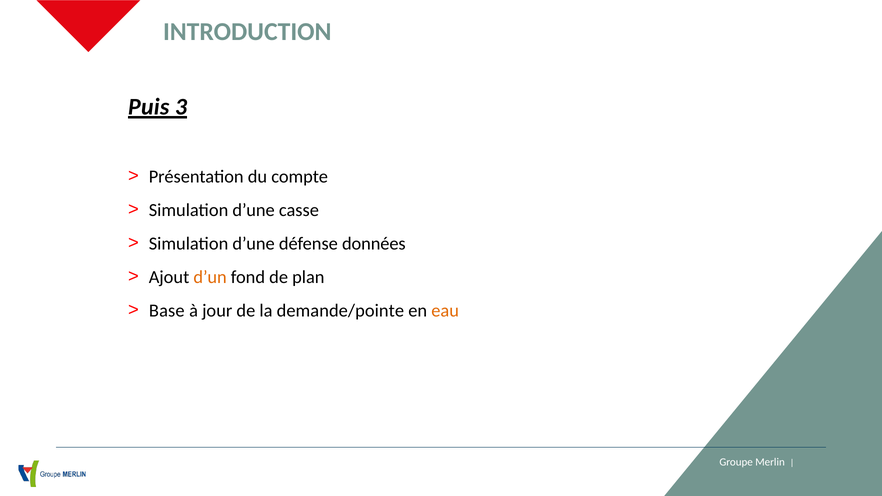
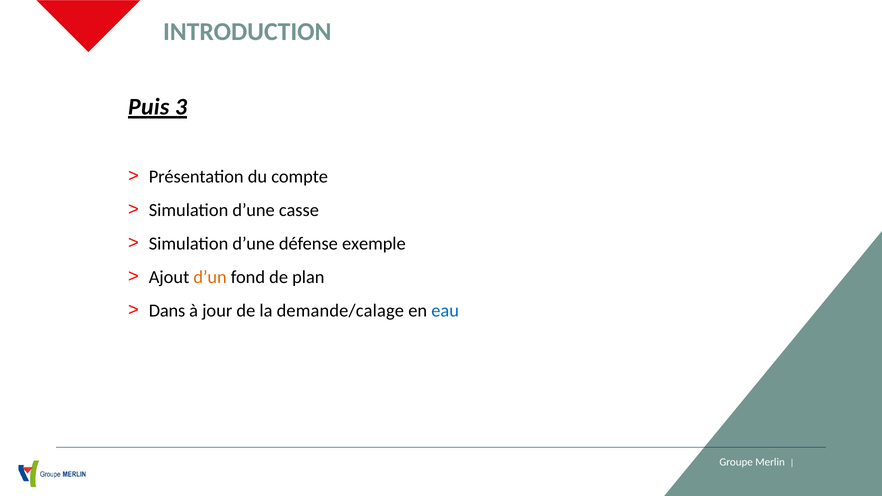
données: données -> exemple
Base: Base -> Dans
demande/pointe: demande/pointe -> demande/calage
eau colour: orange -> blue
